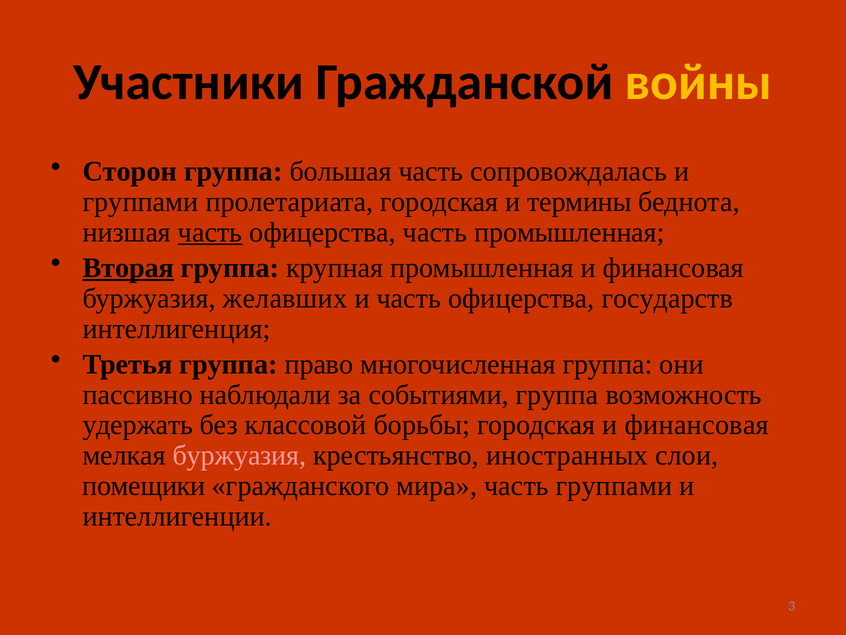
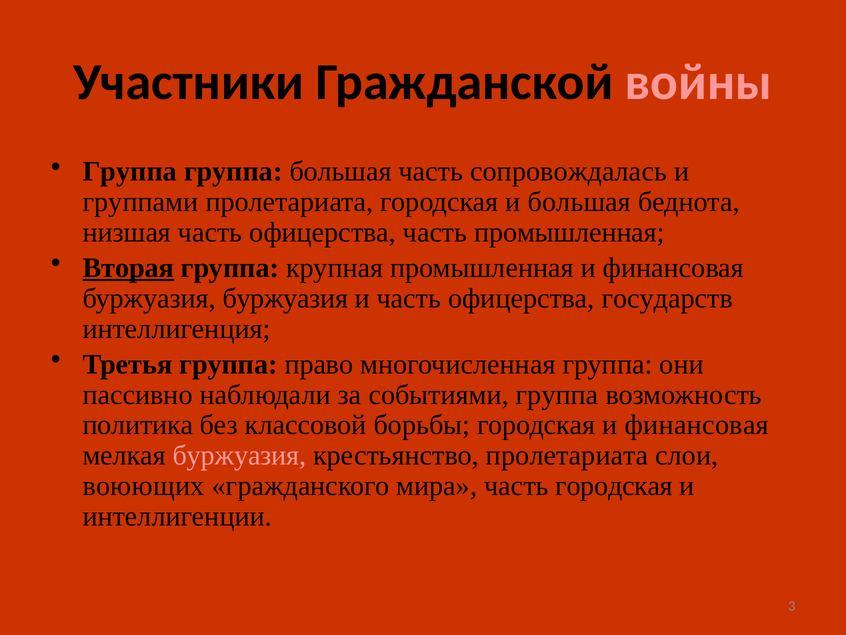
войны colour: yellow -> pink
Сторон at (130, 171): Сторон -> Группа
и термины: термины -> большая
часть at (210, 232) underline: present -> none
буржуазия желавших: желавших -> буржуазия
удержать: удержать -> политика
крестьянство иностранных: иностранных -> пролетариата
помещики: помещики -> воюющих
часть группами: группами -> городская
